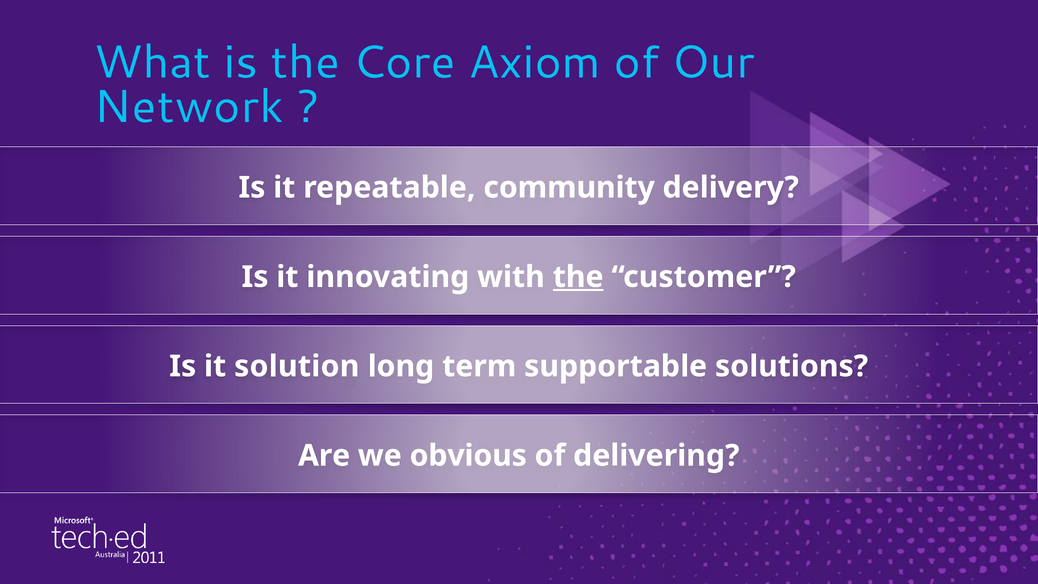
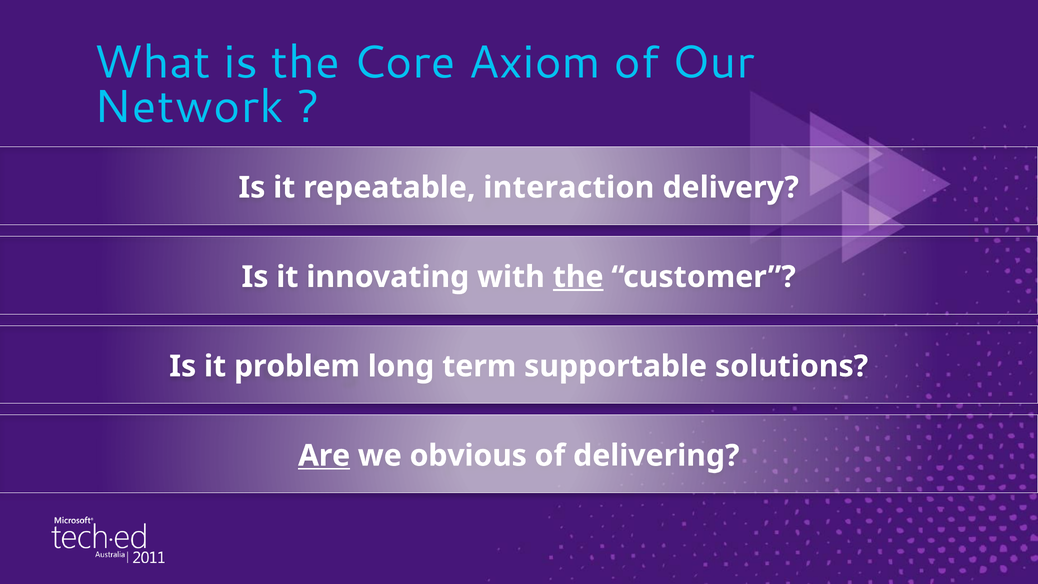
community: community -> interaction
solution: solution -> problem
Are underline: none -> present
